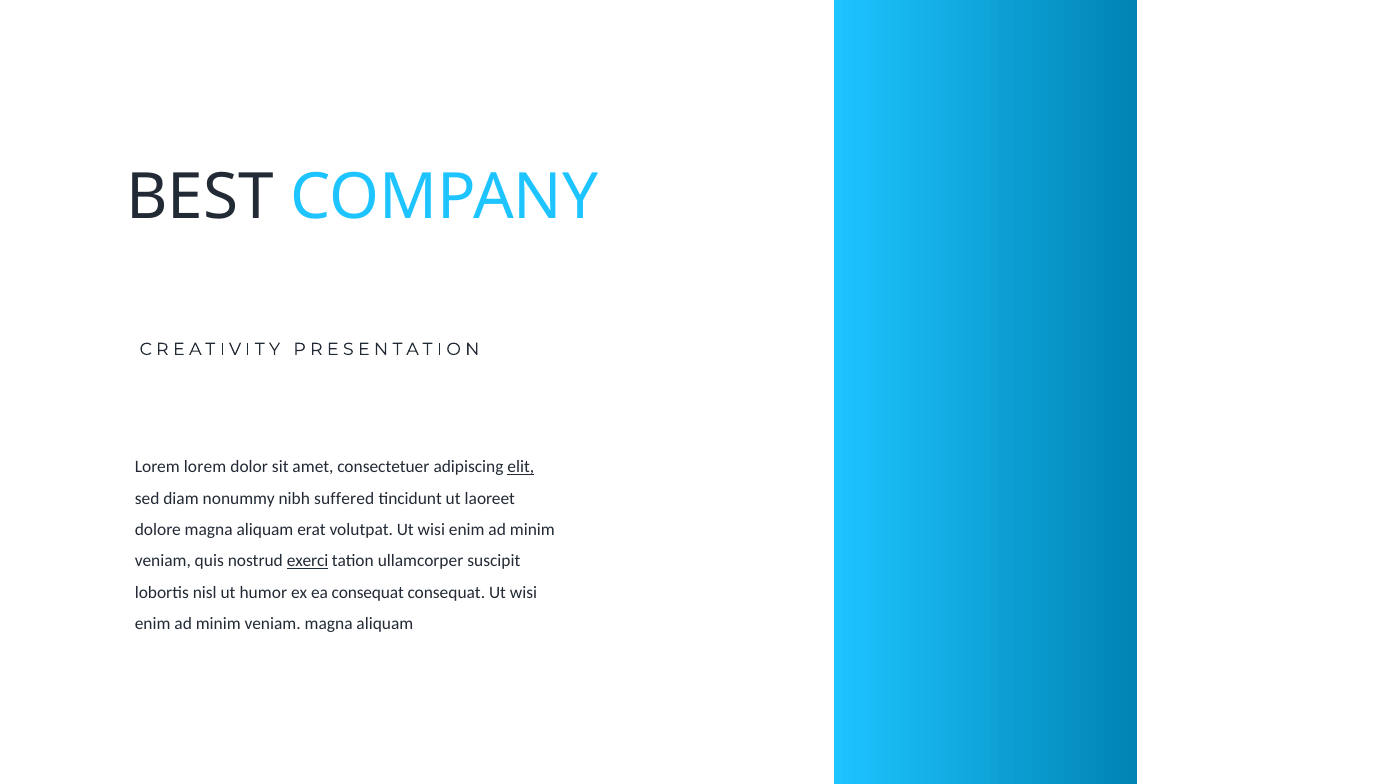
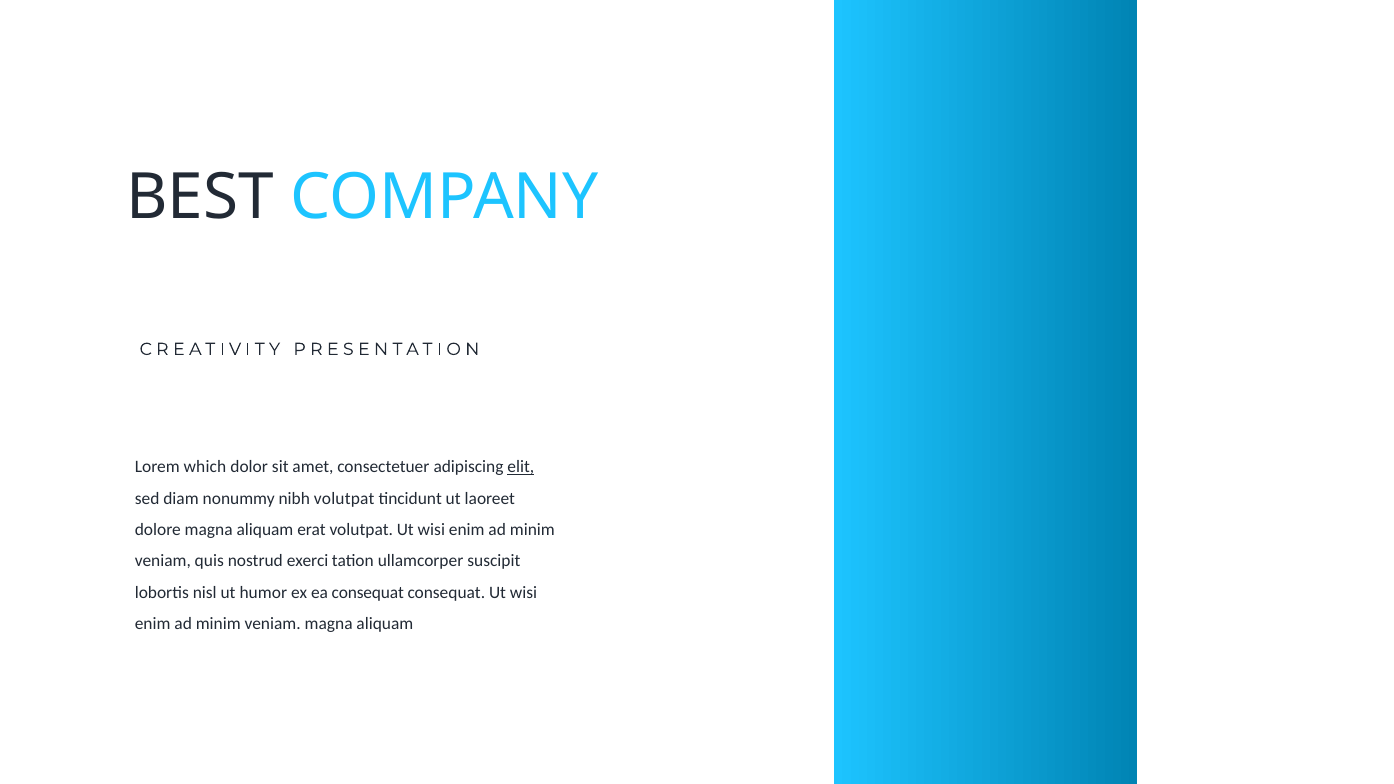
Lorem lorem: lorem -> which
nibh suffered: suffered -> volutpat
exerci underline: present -> none
